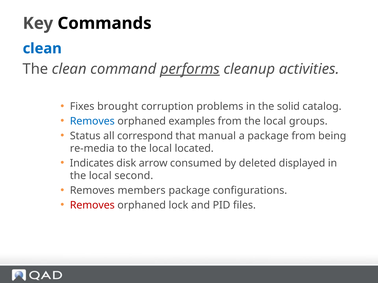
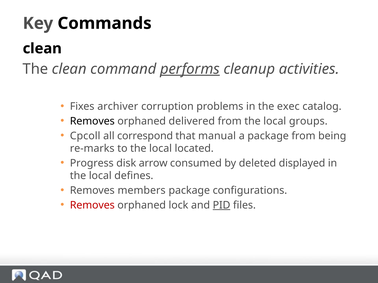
clean at (42, 49) colour: blue -> black
brought: brought -> archiver
solid: solid -> exec
Removes at (92, 121) colour: blue -> black
examples: examples -> delivered
Status: Status -> Cpcoll
re-media: re-media -> re-marks
Indicates: Indicates -> Progress
second: second -> defines
PID underline: none -> present
